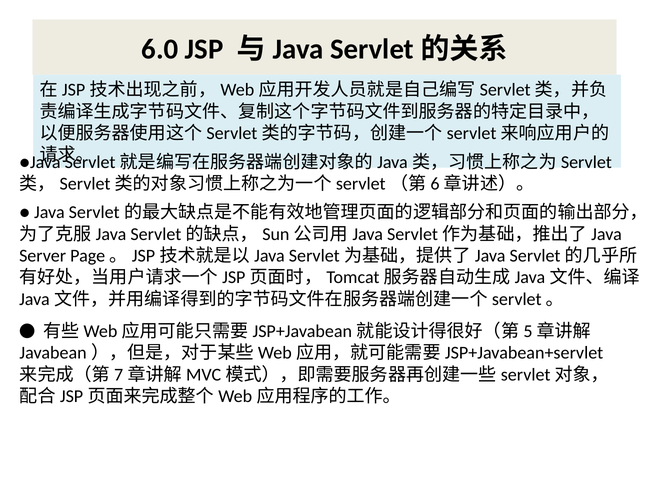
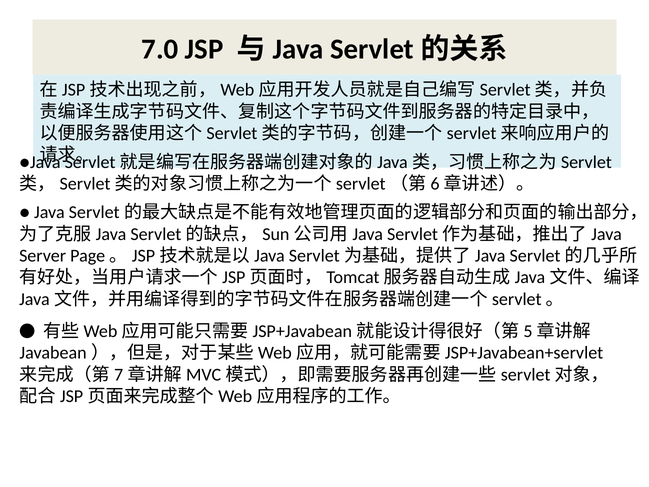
6.0: 6.0 -> 7.0
